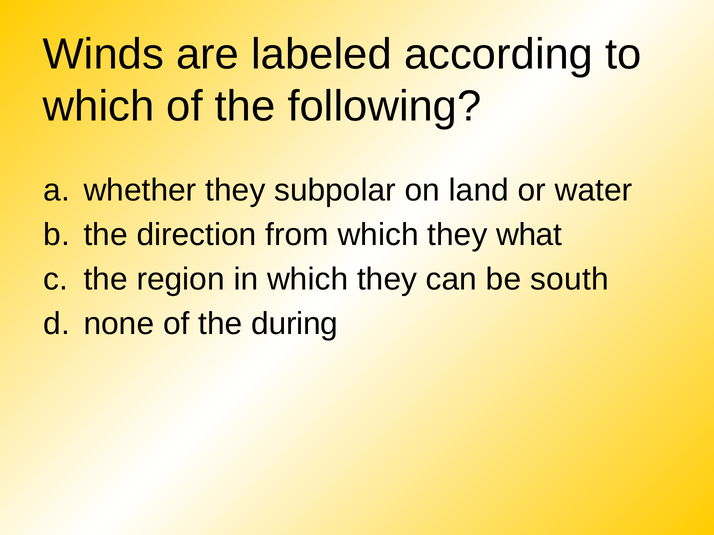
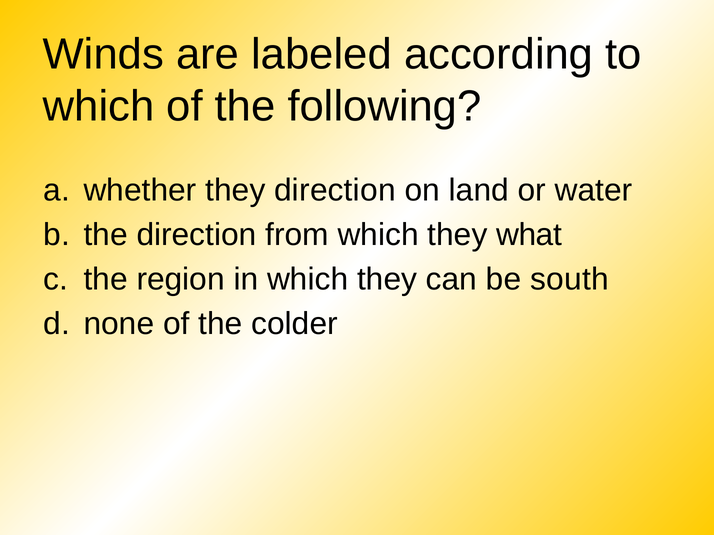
they subpolar: subpolar -> direction
during: during -> colder
